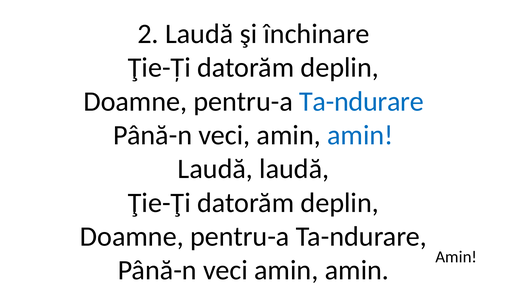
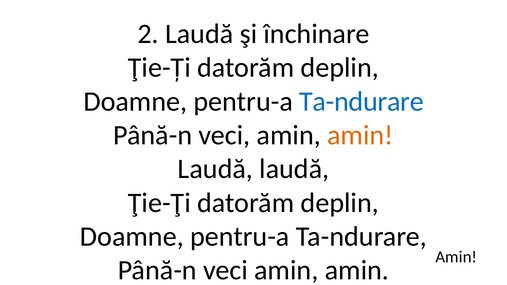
amin at (360, 135) colour: blue -> orange
